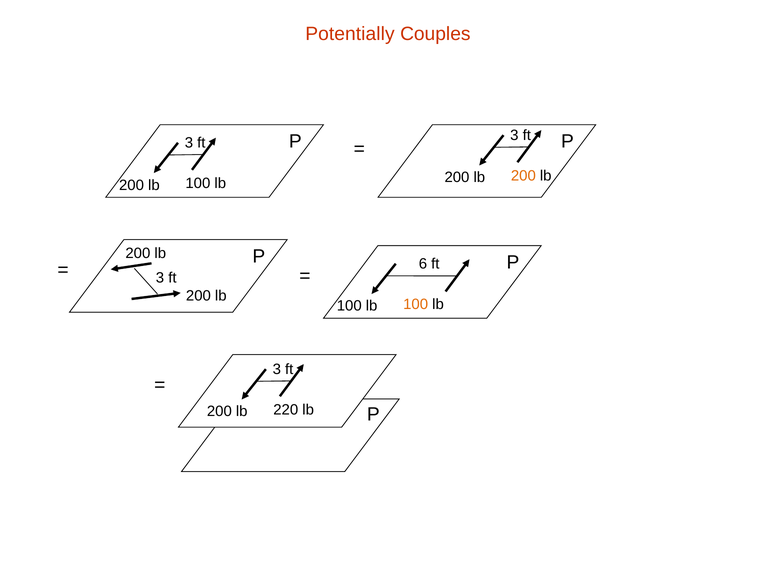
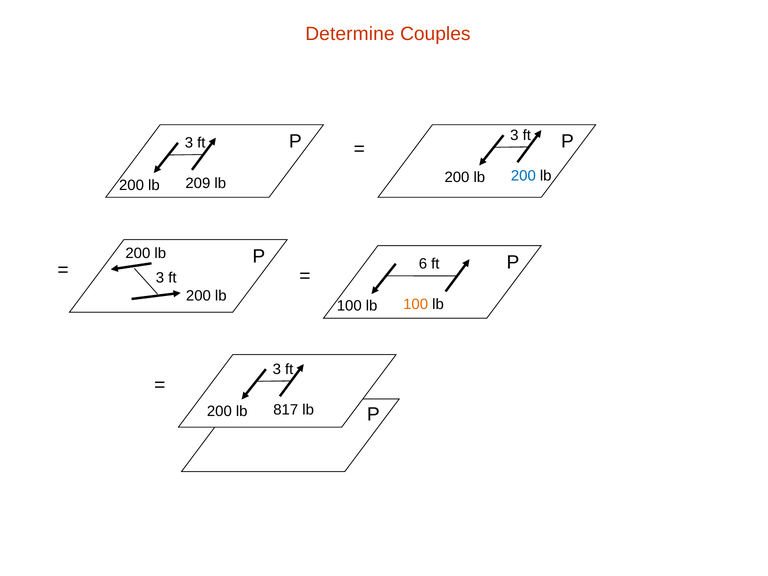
Potentially: Potentially -> Determine
200 at (523, 176) colour: orange -> blue
200 lb 100: 100 -> 209
220: 220 -> 817
